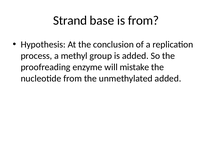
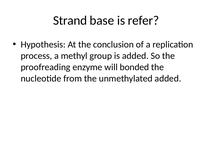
is from: from -> refer
mistake: mistake -> bonded
